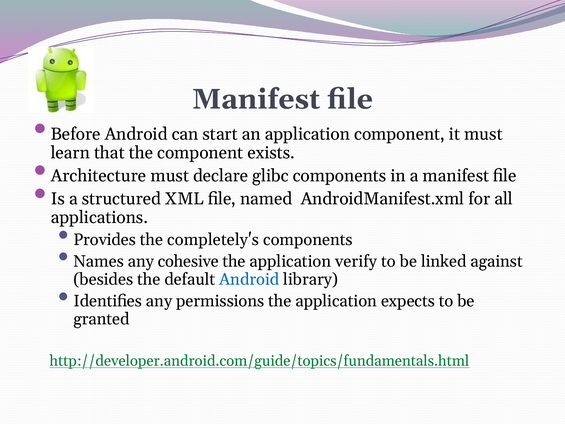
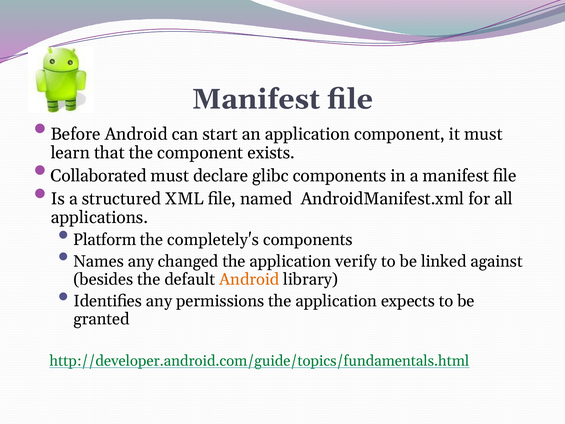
Architecture: Architecture -> Collaborated
Provides: Provides -> Platform
cohesive: cohesive -> changed
Android at (249, 279) colour: blue -> orange
